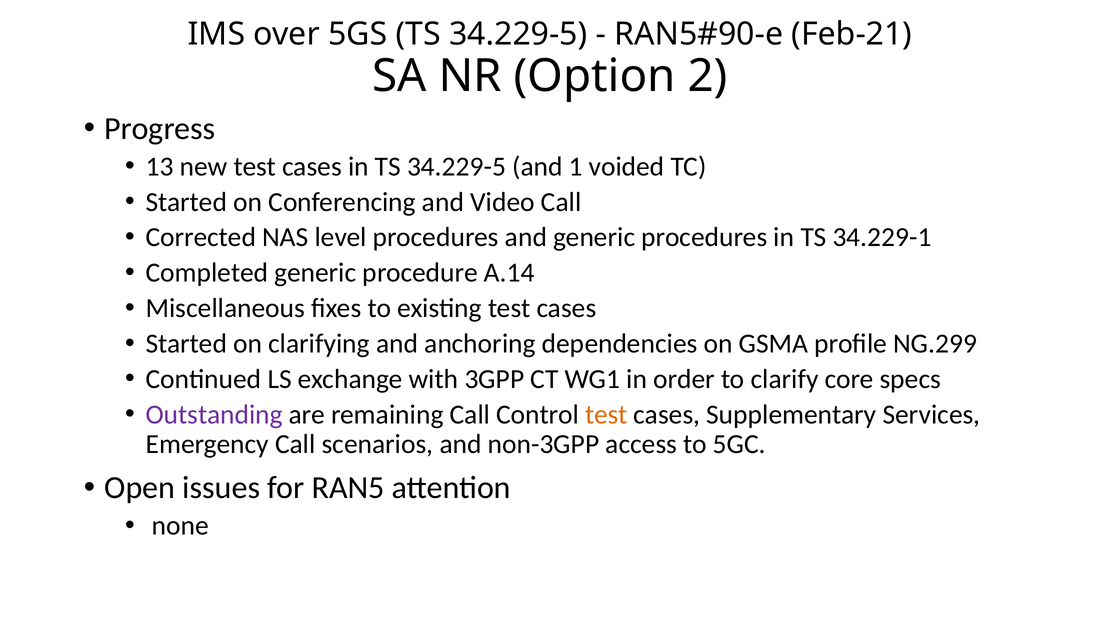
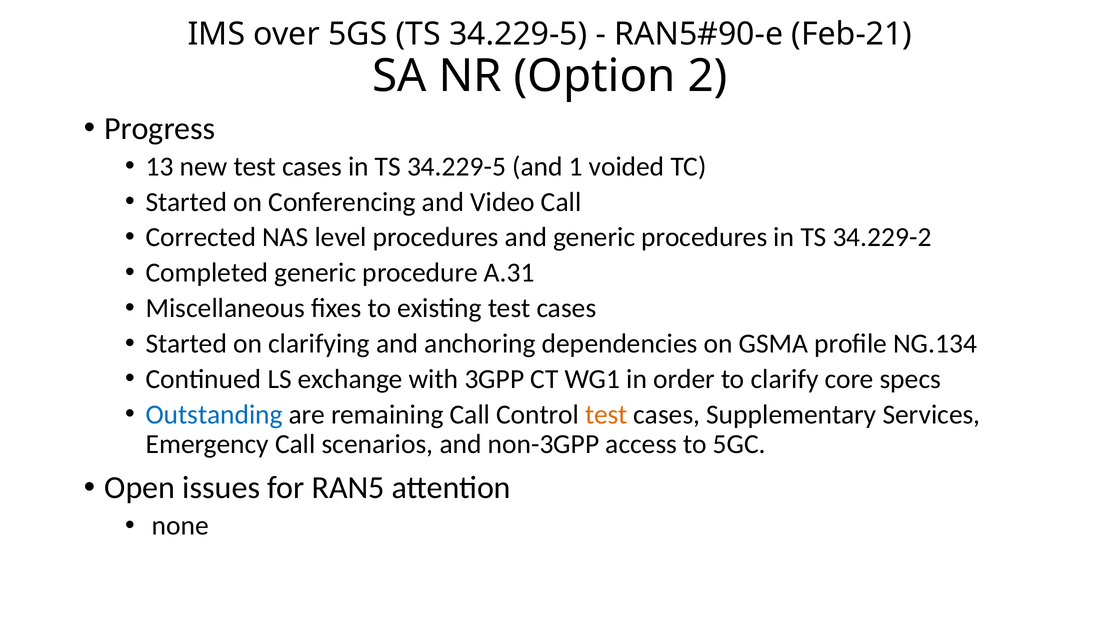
34.229-1: 34.229-1 -> 34.229-2
A.14: A.14 -> A.31
NG.299: NG.299 -> NG.134
Outstanding colour: purple -> blue
